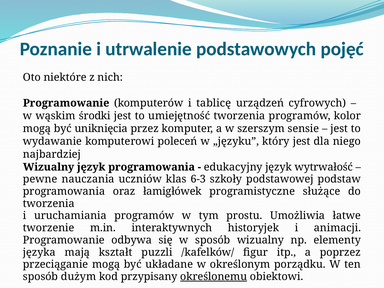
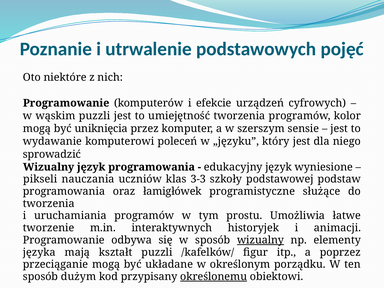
tablicę: tablicę -> efekcie
wąskim środki: środki -> puzzli
najbardziej: najbardziej -> sprowadzić
wytrwałość: wytrwałość -> wyniesione
pewne: pewne -> pikseli
6-3: 6-3 -> 3-3
wizualny at (261, 240) underline: none -> present
